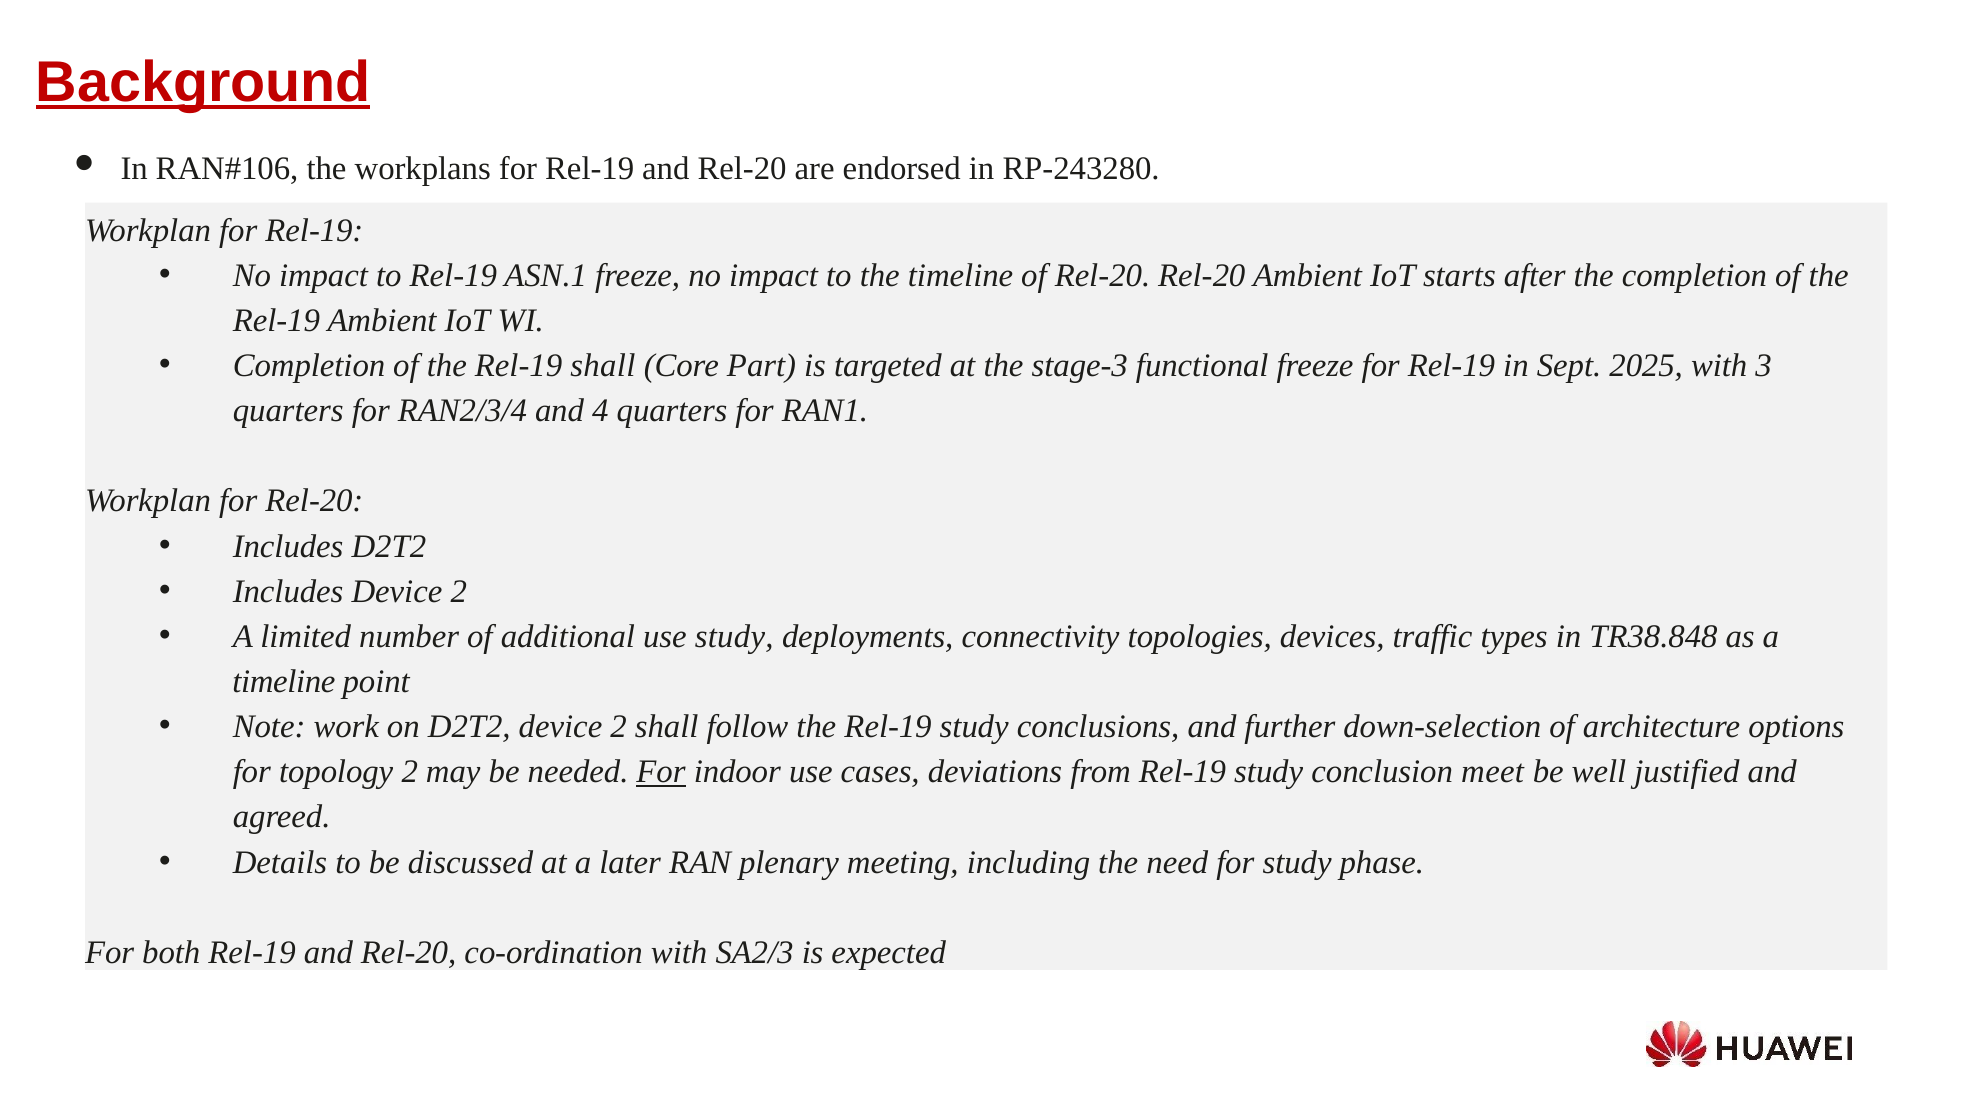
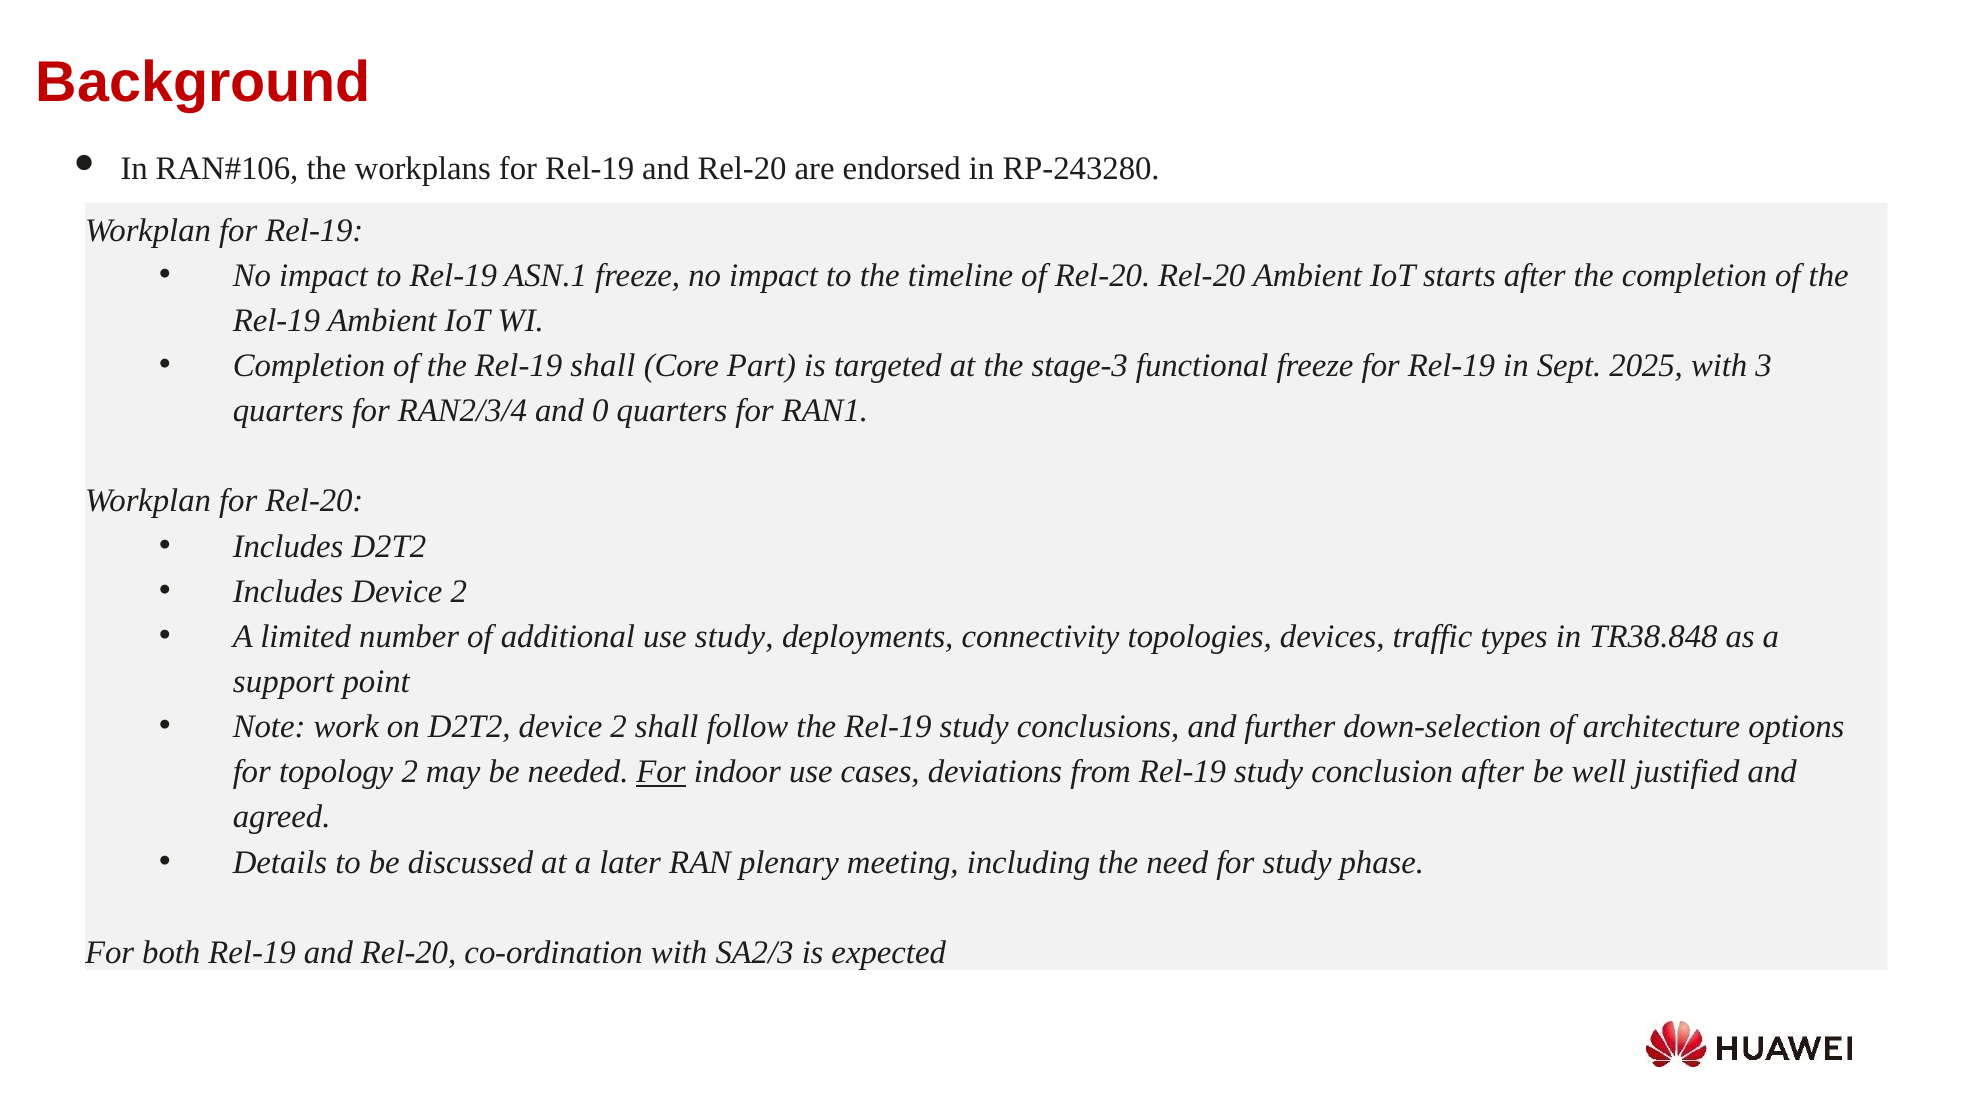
Background underline: present -> none
4: 4 -> 0
timeline at (284, 681): timeline -> support
conclusion meet: meet -> after
